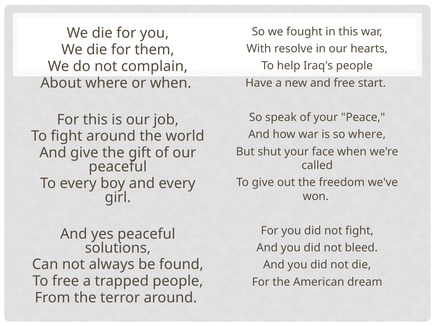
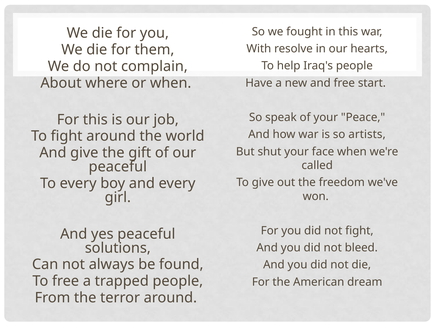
so where: where -> artists
